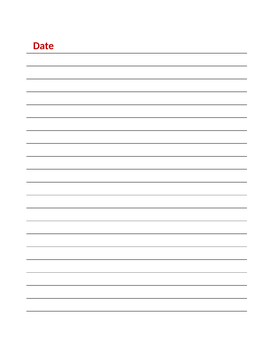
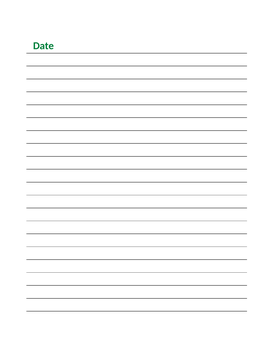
Date colour: red -> green
